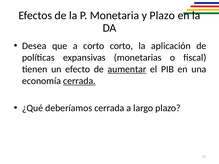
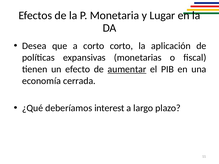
y Plazo: Plazo -> Lugar
cerrada at (79, 81) underline: present -> none
deberíamos cerrada: cerrada -> interest
